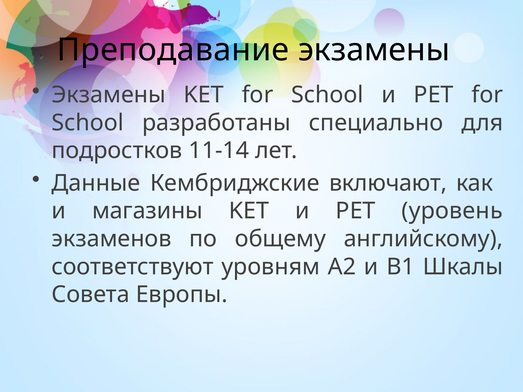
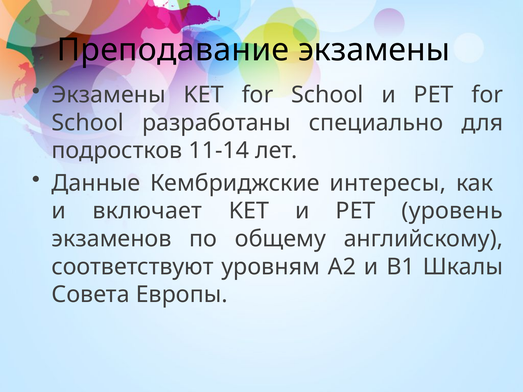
включают: включают -> интересы
магазины: магазины -> включает
